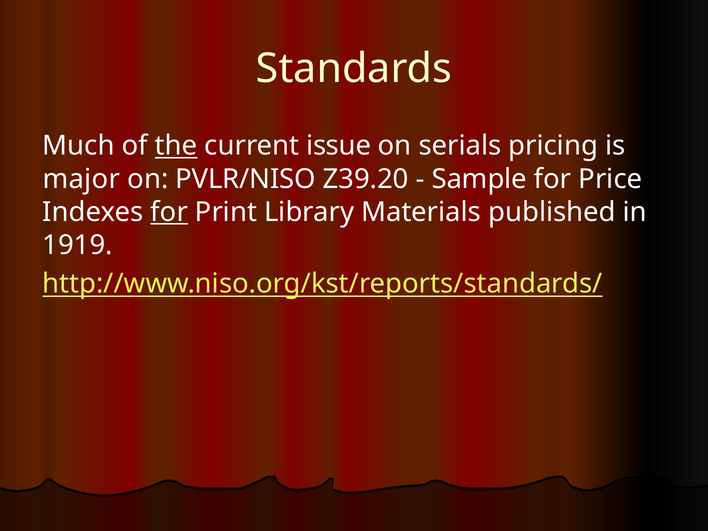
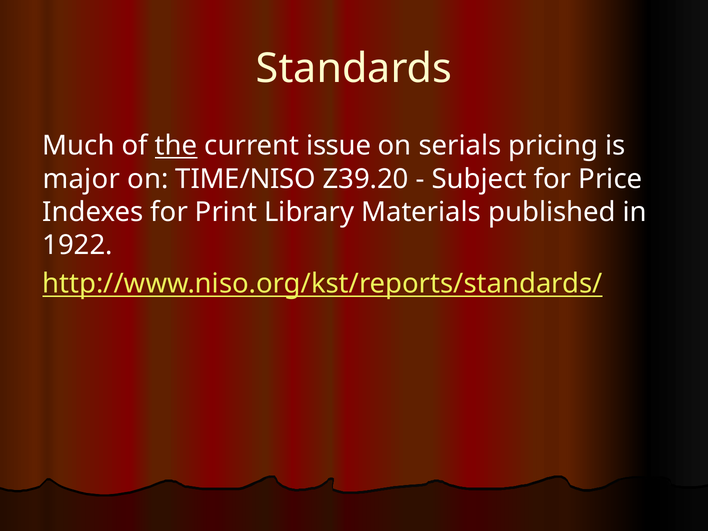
PVLR/NISO: PVLR/NISO -> TIME/NISO
Sample: Sample -> Subject
for at (169, 212) underline: present -> none
1919: 1919 -> 1922
